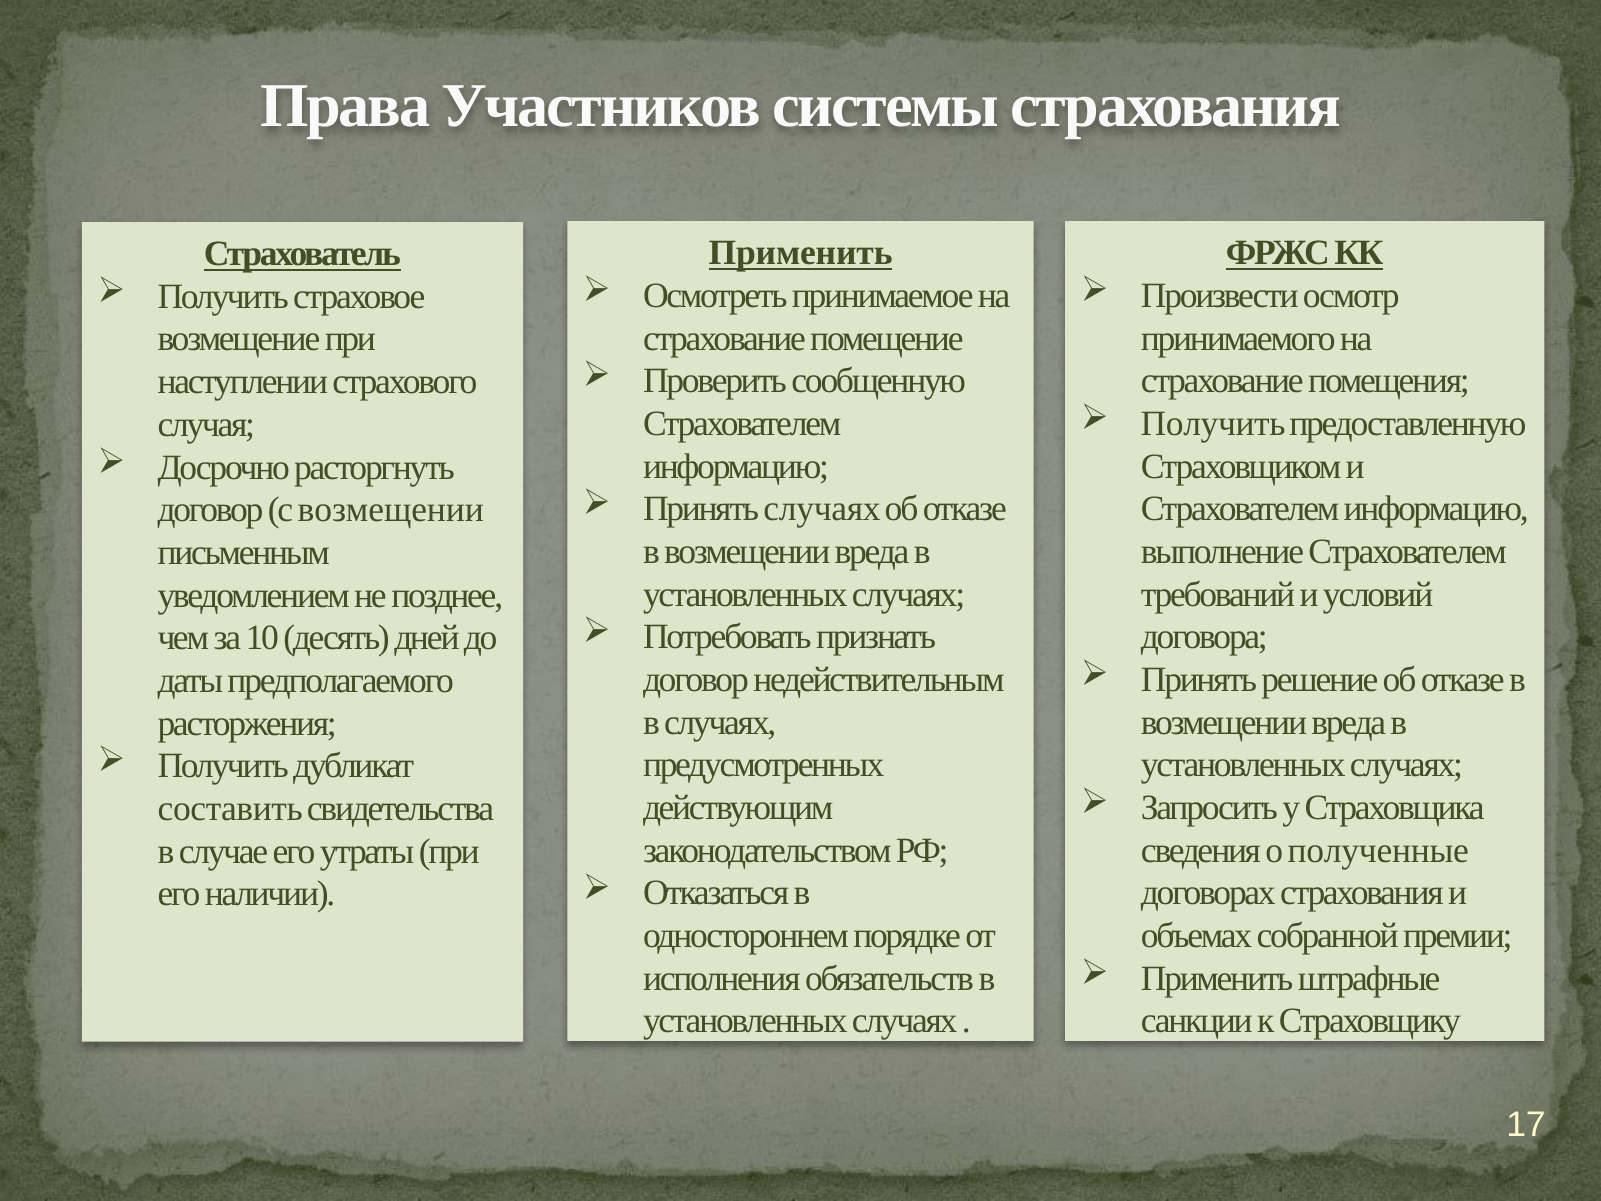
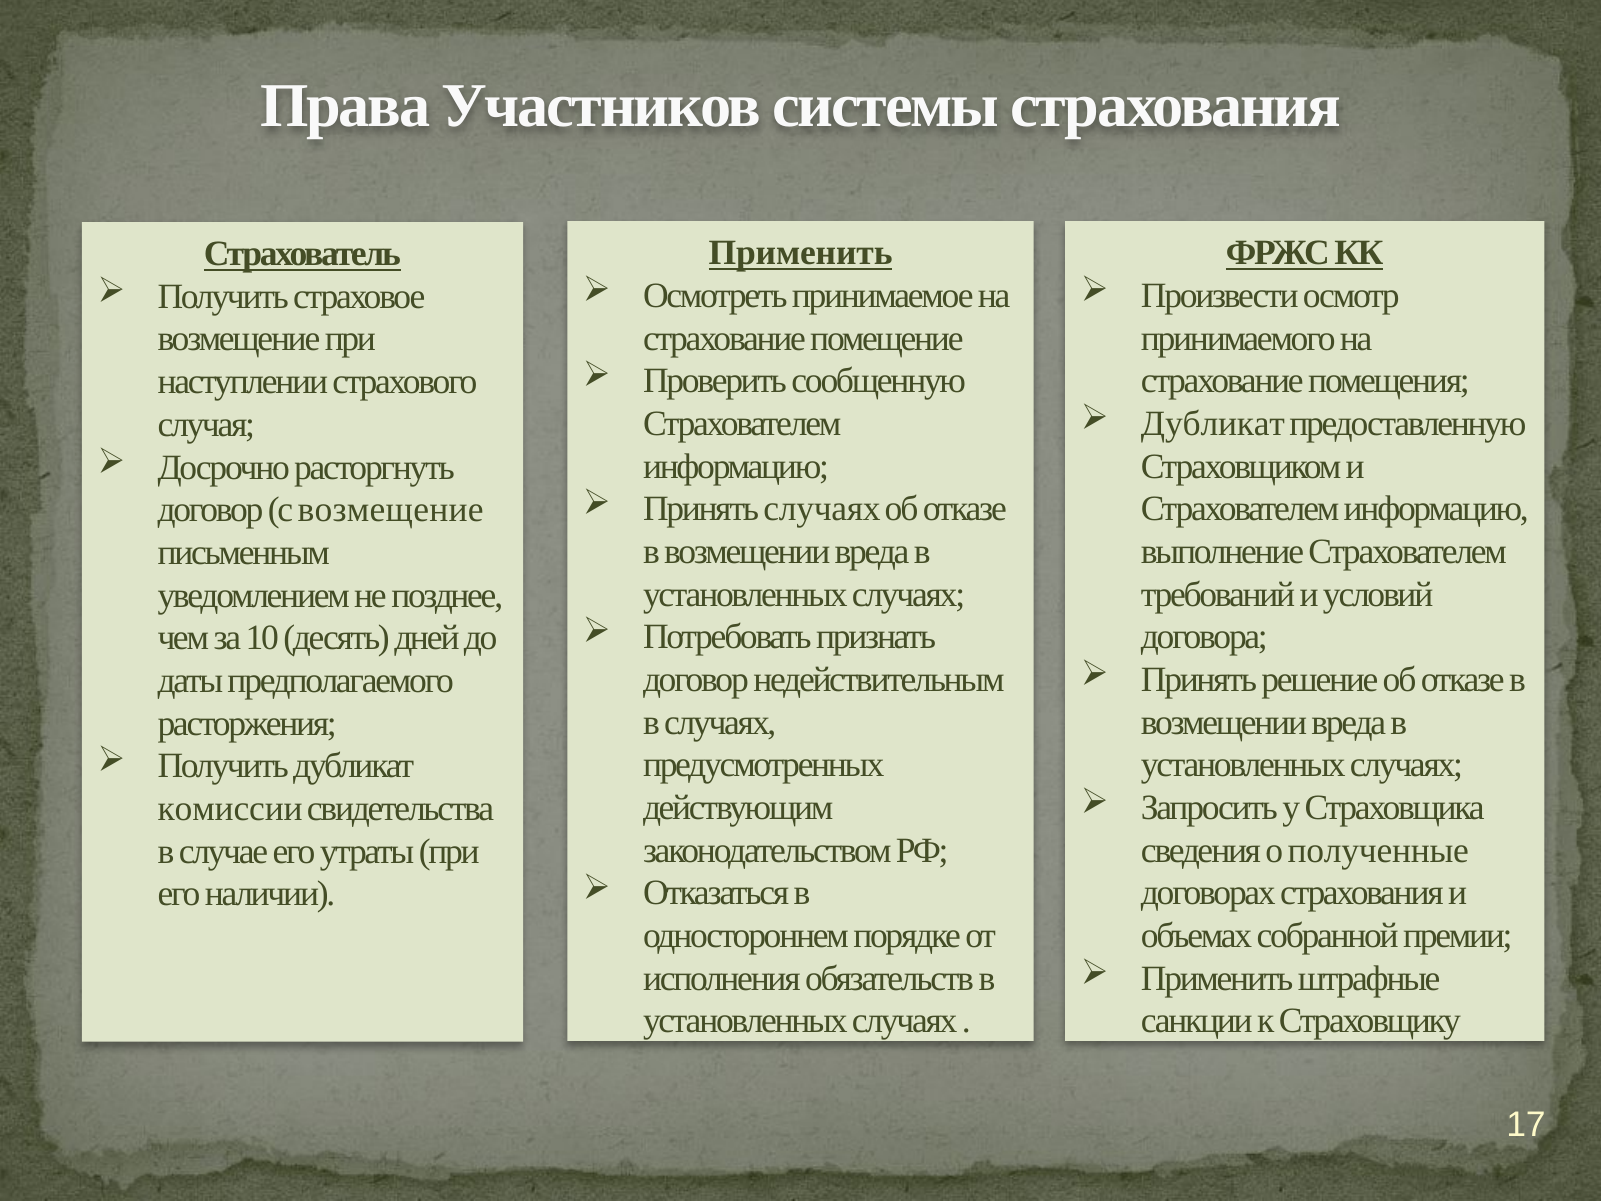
Получить at (1213, 424): Получить -> Дубликат
с возмещении: возмещении -> возмещение
составить: составить -> комиссии
